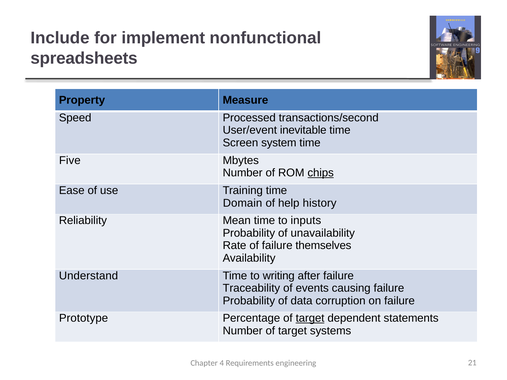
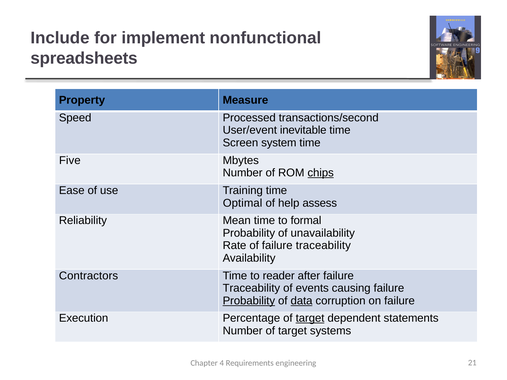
Domain: Domain -> Optimal
history: history -> assess
inputs: inputs -> formal
of failure themselves: themselves -> traceability
Understand: Understand -> Contractors
writing: writing -> reader
Probability at (249, 301) underline: none -> present
data underline: none -> present
Prototype: Prototype -> Execution
